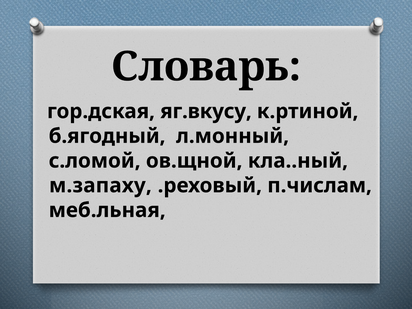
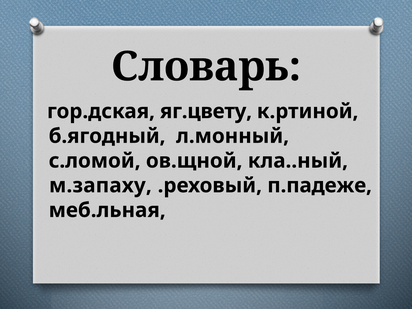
яг.вкусу: яг.вкусу -> яг.цвету
п.числам: п.числам -> п.падеже
